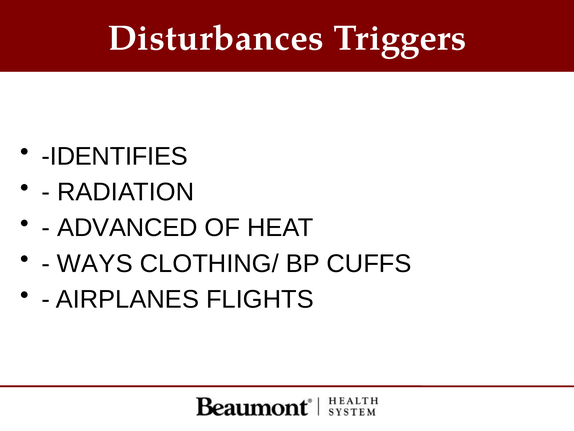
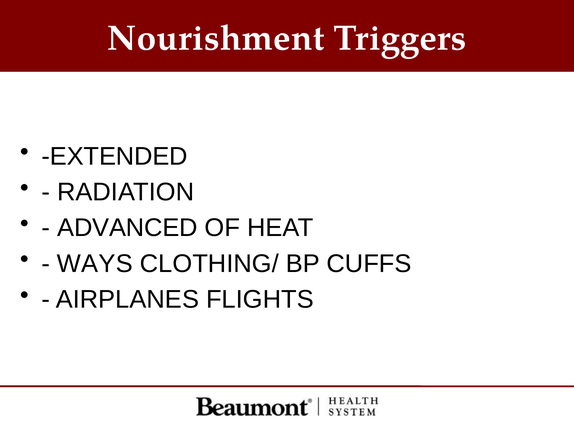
Disturbances: Disturbances -> Nourishment
IDENTIFIES: IDENTIFIES -> EXTENDED
